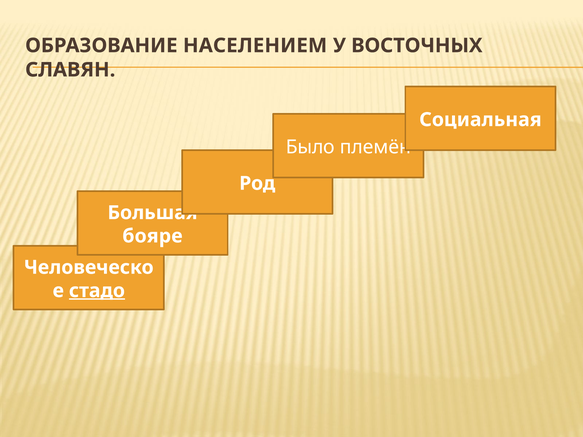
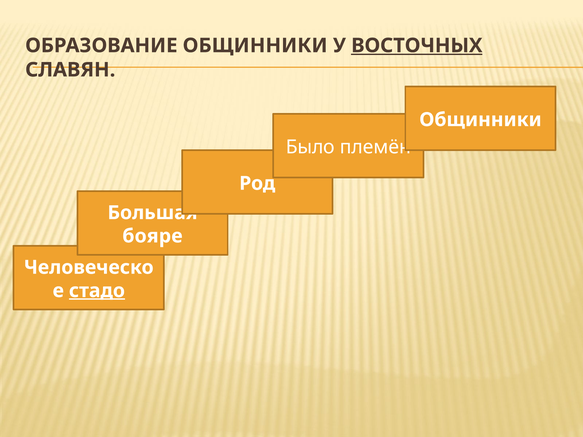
ОБРАЗОВАНИЕ НАСЕЛЕНИЕМ: НАСЕЛЕНИЕМ -> ОБЩИННИКИ
ВОСТОЧНЫХ underline: none -> present
Социальная at (480, 120): Социальная -> Общинники
